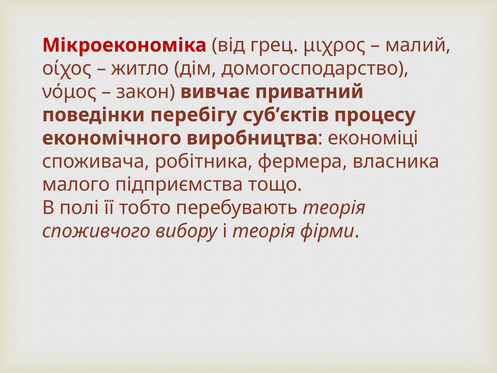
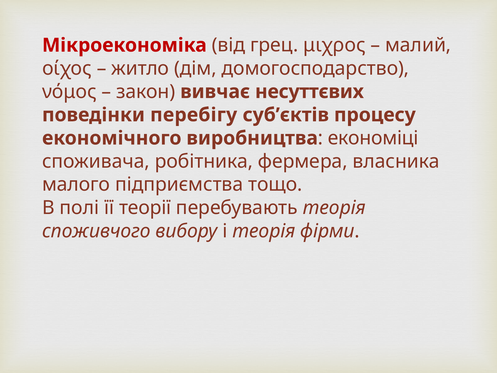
приватний: приватний -> несуттєвих
тобто: тобто -> теорії
